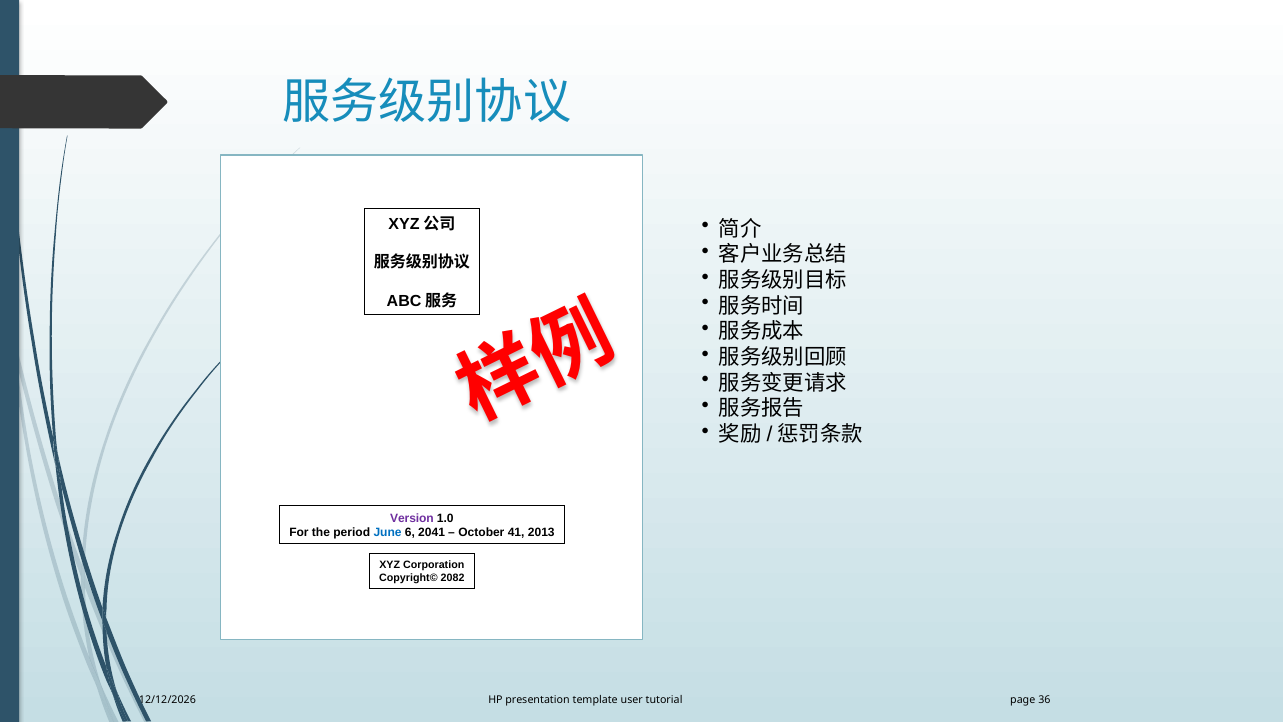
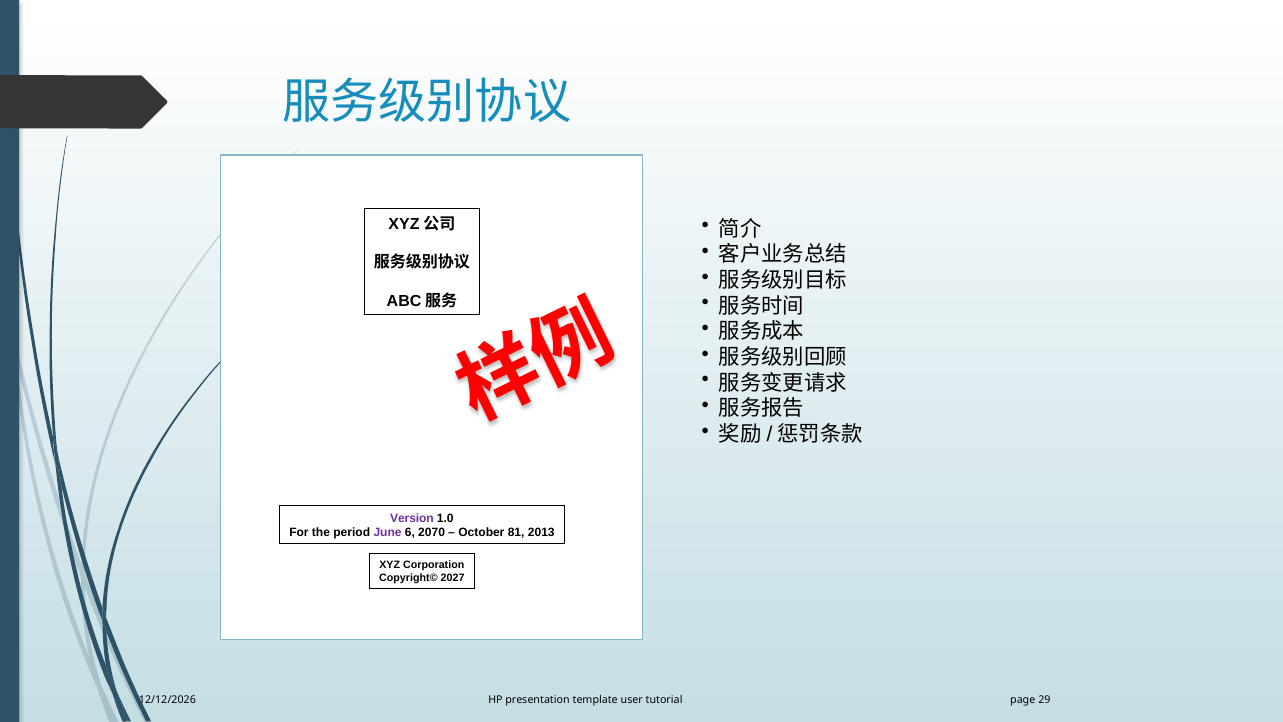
June colour: blue -> purple
2041: 2041 -> 2070
41: 41 -> 81
2082: 2082 -> 2027
36: 36 -> 29
